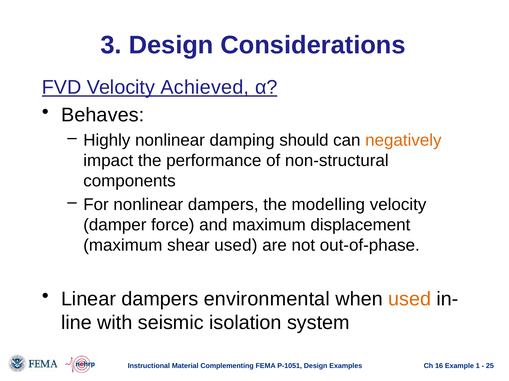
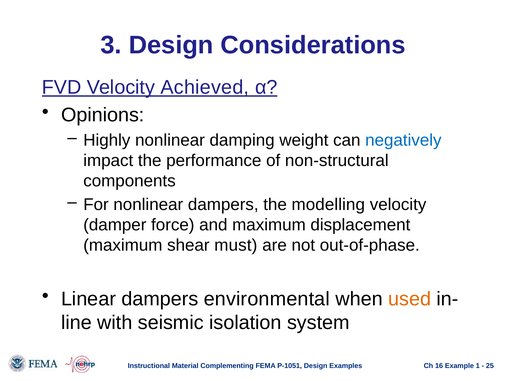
Behaves: Behaves -> Opinions
should: should -> weight
negatively colour: orange -> blue
shear used: used -> must
